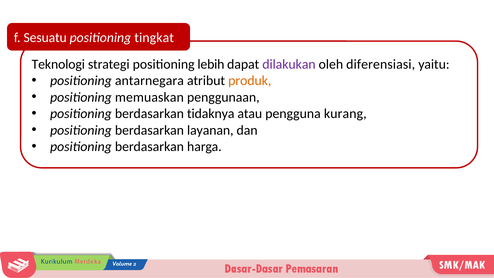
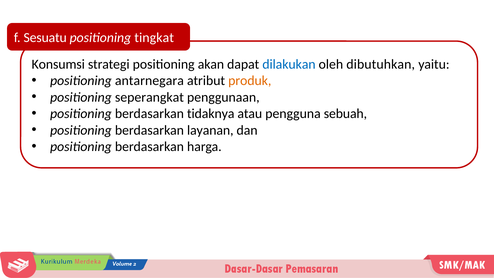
Teknologi: Teknologi -> Konsumsi
lebih: lebih -> akan
dilakukan colour: purple -> blue
diferensiasi: diferensiasi -> dibutuhkan
memuaskan: memuaskan -> seperangkat
kurang: kurang -> sebuah
